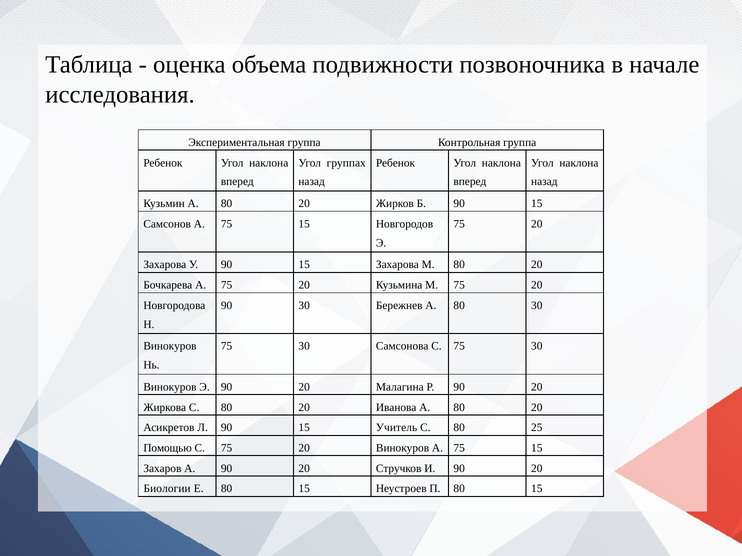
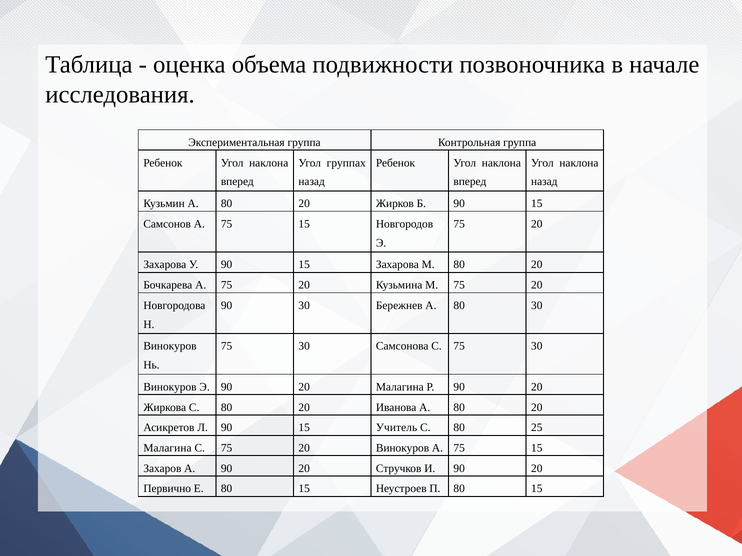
Помощью at (168, 448): Помощью -> Малагина
Биологии: Биологии -> Первично
